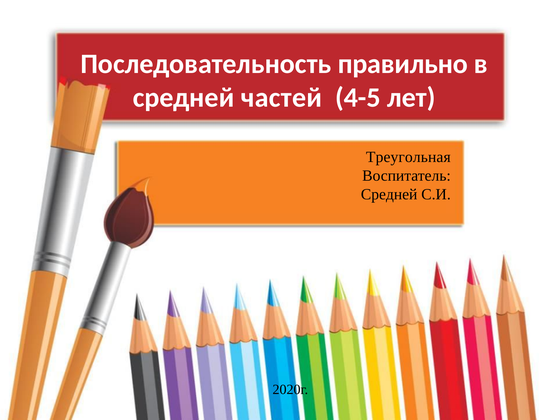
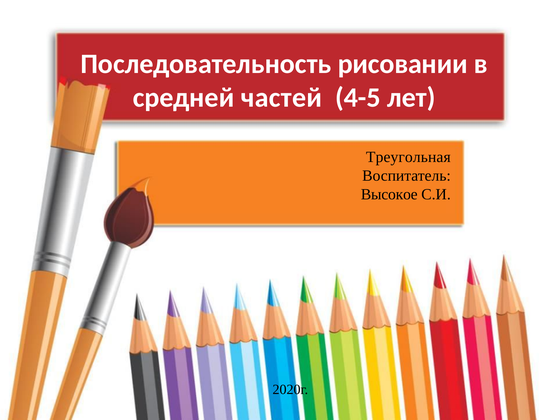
правильно: правильно -> рисовании
Средней at (389, 195): Средней -> Высокое
